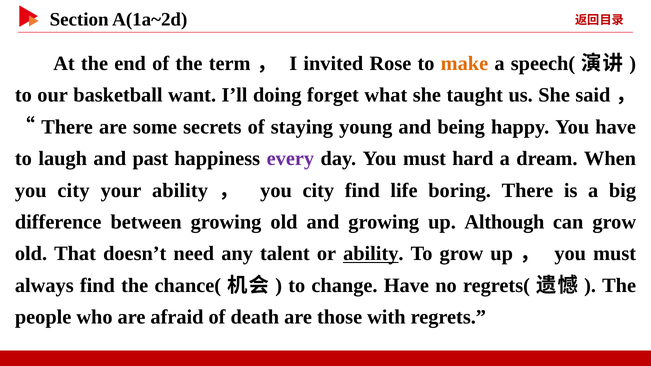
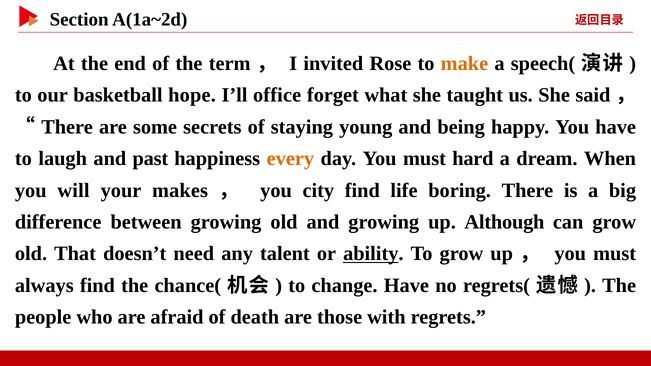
want: want -> hope
doing: doing -> office
every colour: purple -> orange
city at (74, 190): city -> will
your ability: ability -> makes
